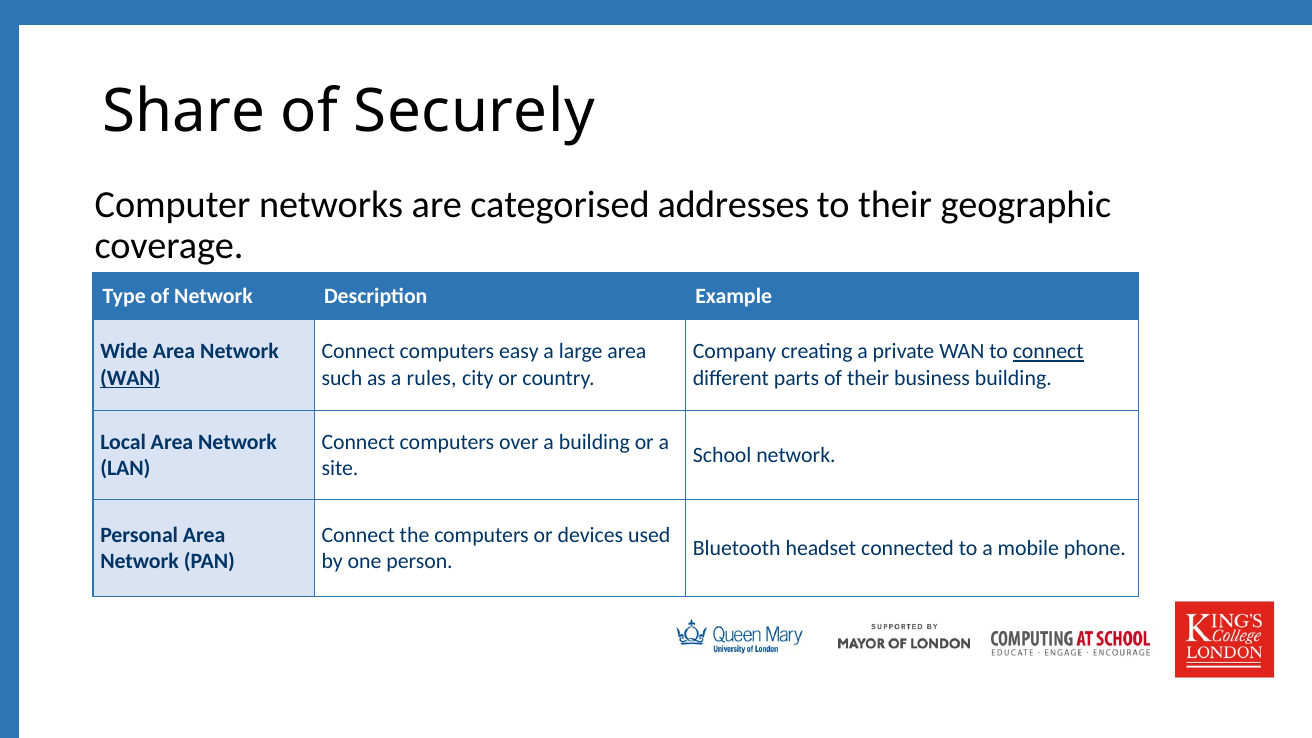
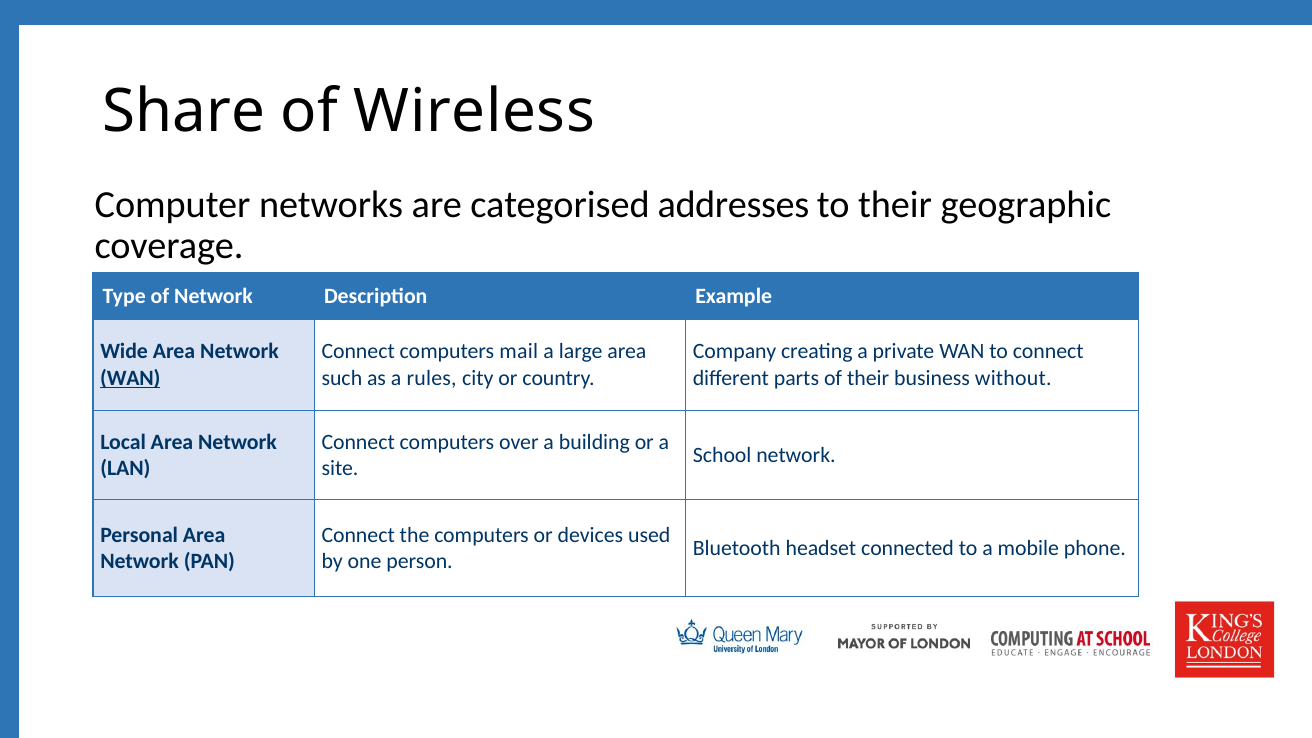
Securely: Securely -> Wireless
easy: easy -> mail
connect at (1048, 352) underline: present -> none
business building: building -> without
